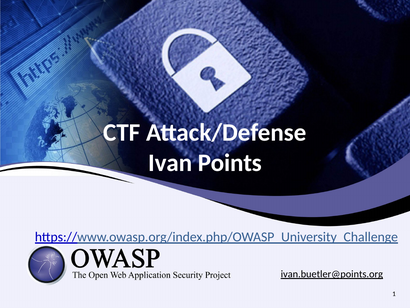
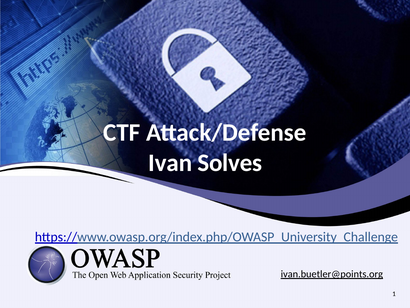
Points: Points -> Solves
